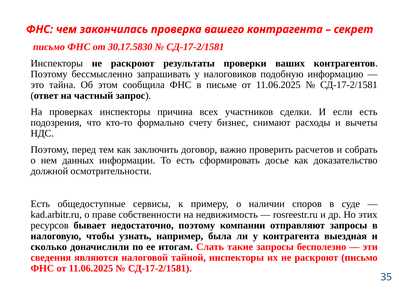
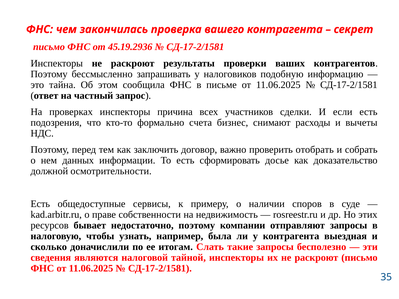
30.17.5830: 30.17.5830 -> 45.19.2936
счету: счету -> счета
расчетов: расчетов -> отобрать
